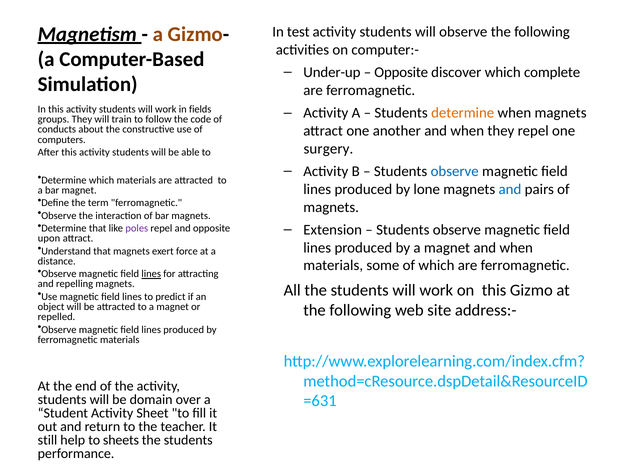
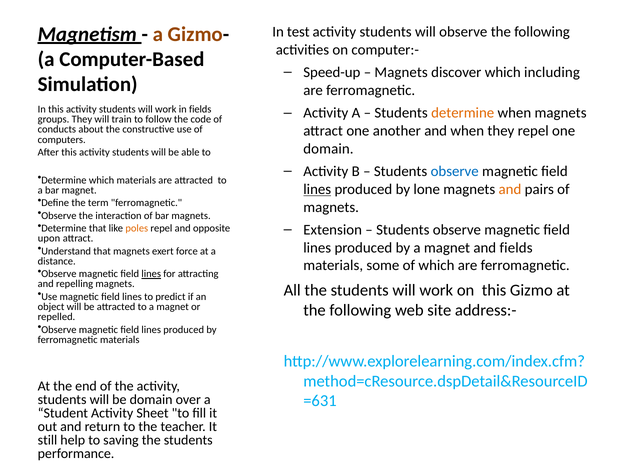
Under-up: Under-up -> Speed-up
Opposite at (401, 72): Opposite -> Magnets
complete: complete -> including
surgery at (328, 149): surgery -> domain
lines at (317, 189) underline: none -> present
and at (510, 189) colour: blue -> orange
poles colour: purple -> orange
magnet and when: when -> fields
sheets: sheets -> saving
